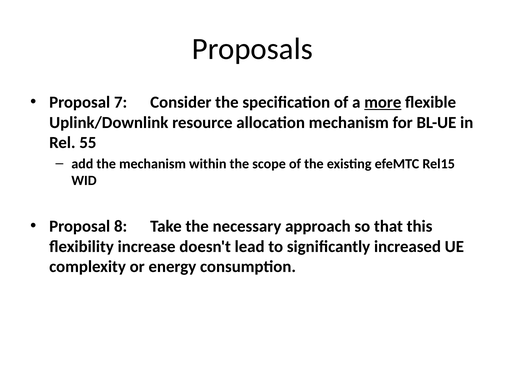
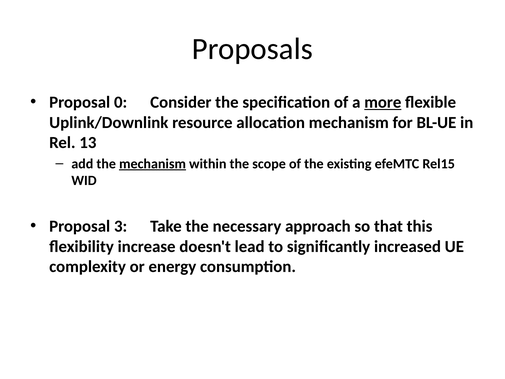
7: 7 -> 0
55: 55 -> 13
mechanism at (153, 164) underline: none -> present
8: 8 -> 3
